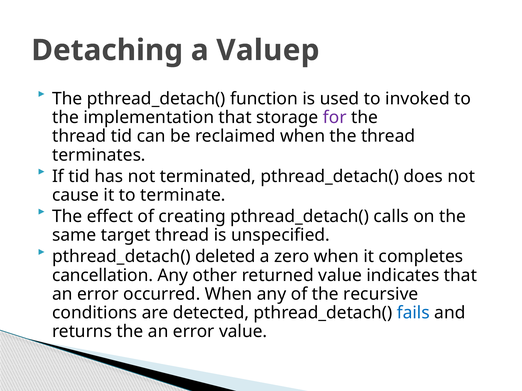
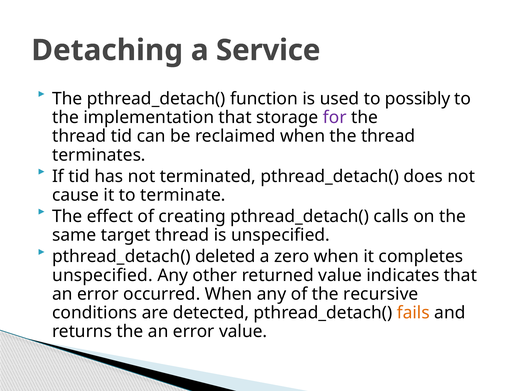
Valuep: Valuep -> Service
invoked: invoked -> possibly
cancellation at (103, 276): cancellation -> unspecified
fails colour: blue -> orange
